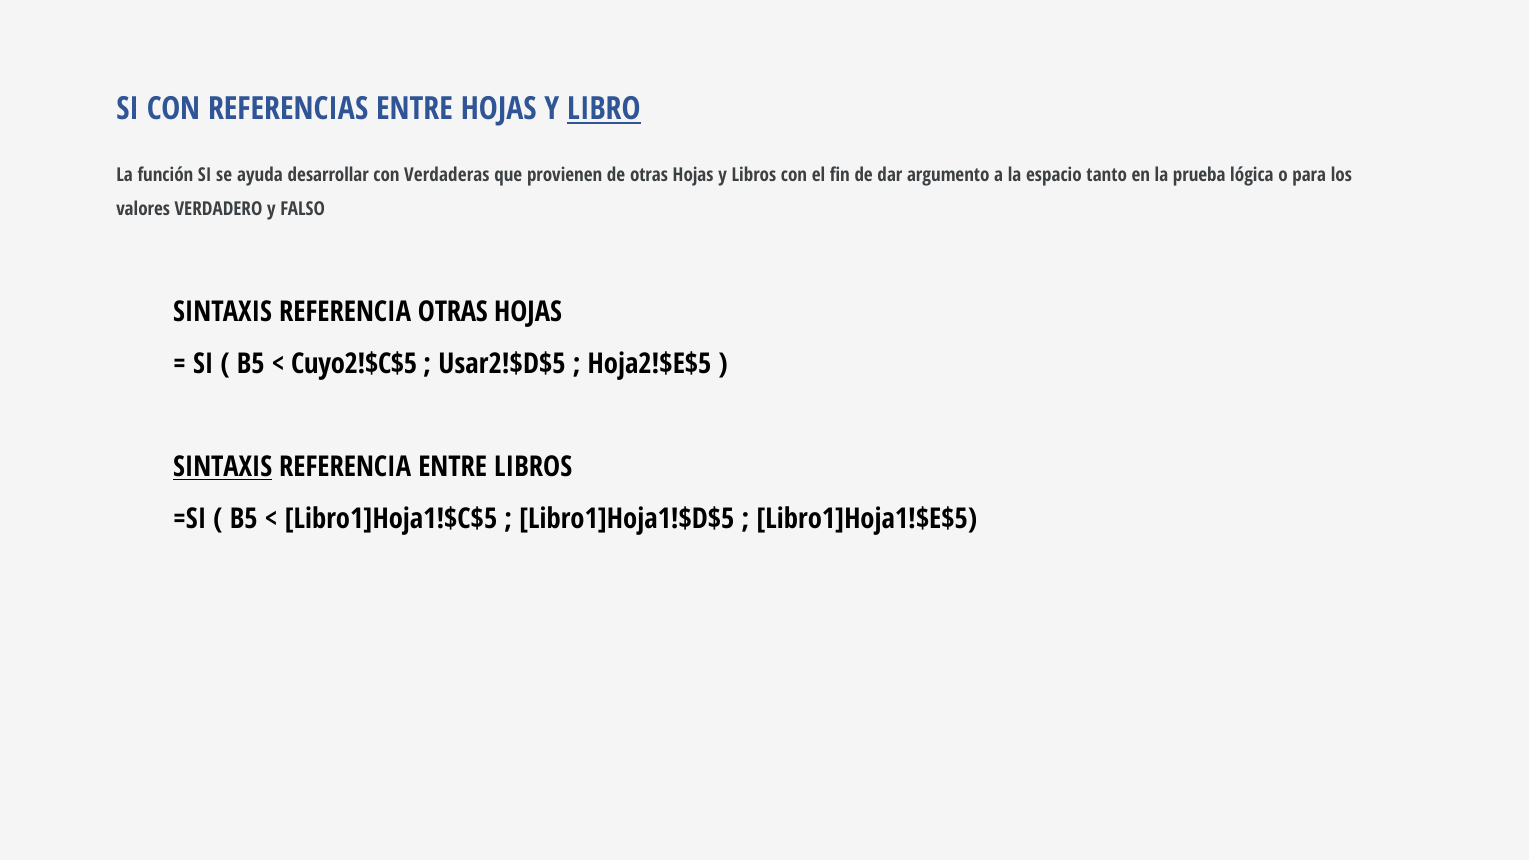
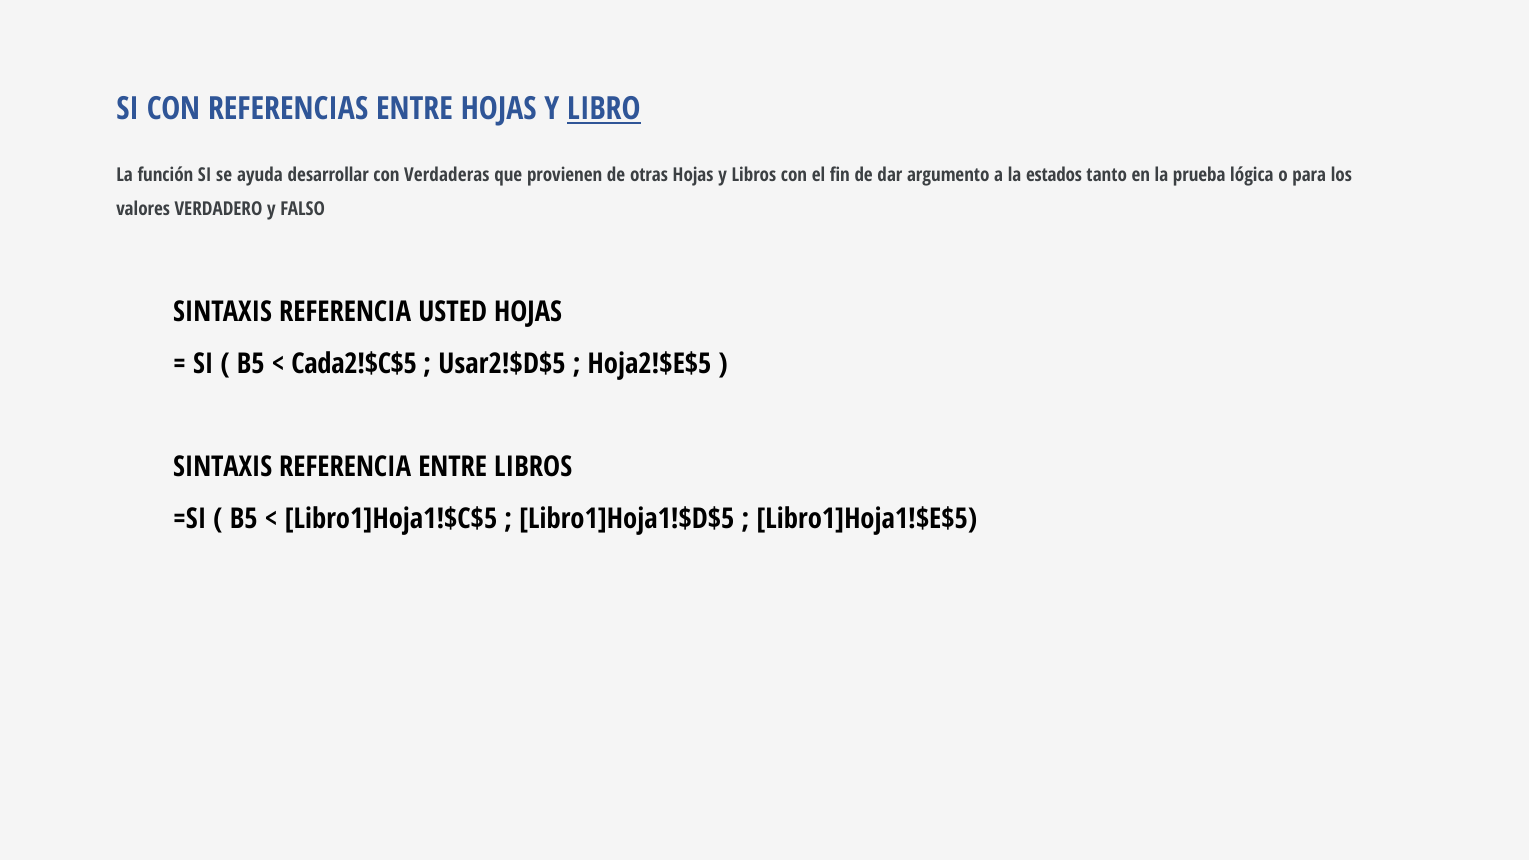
espacio: espacio -> estados
REFERENCIA OTRAS: OTRAS -> USTED
Cuyo2!$C$5: Cuyo2!$C$5 -> Cada2!$C$5
SINTAXIS at (223, 467) underline: present -> none
